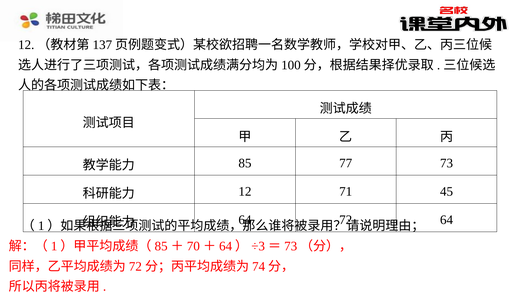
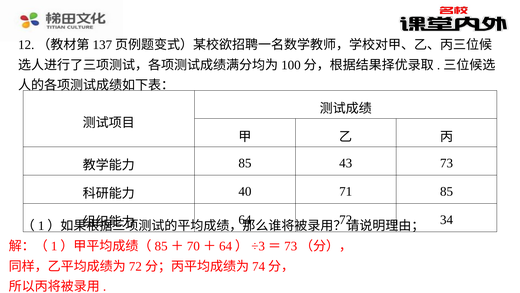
77: 77 -> 43
12: 12 -> 40
71 45: 45 -> 85
64 at (447, 219): 64 -> 34
